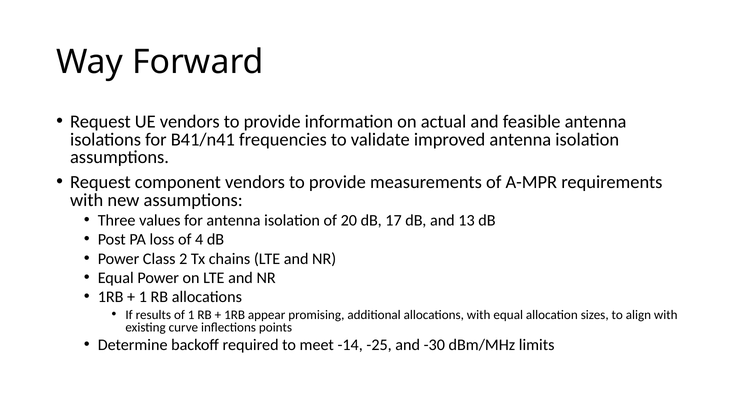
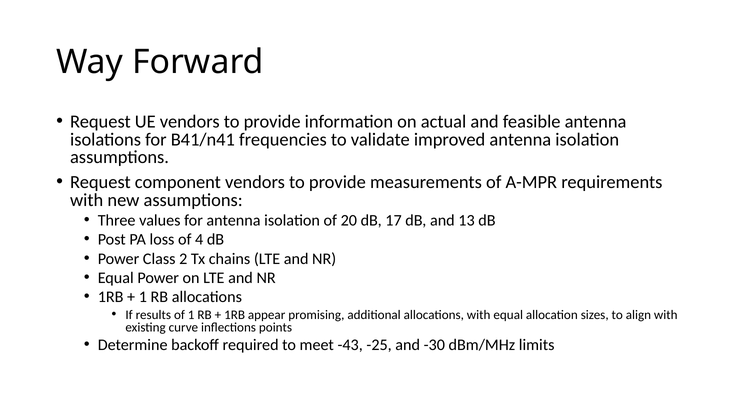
-14: -14 -> -43
